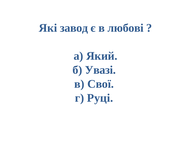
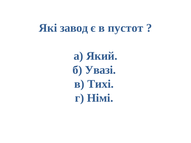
любові: любові -> пустот
Свої: Свої -> Тихі
Руці: Руці -> Німі
